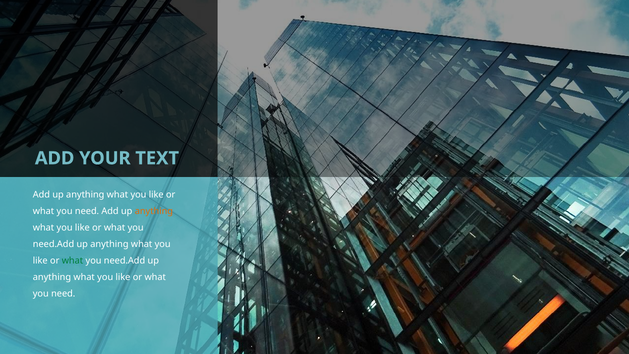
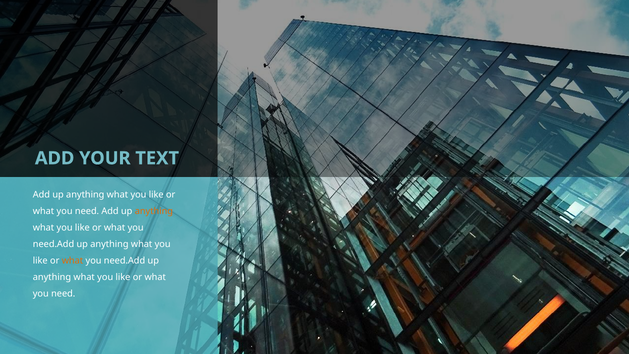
what at (72, 261) colour: green -> orange
